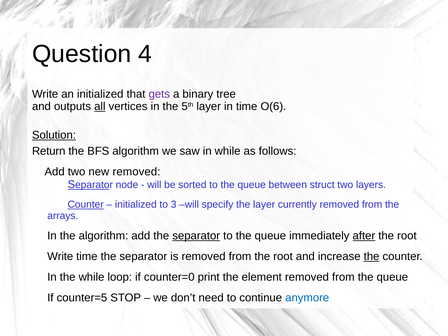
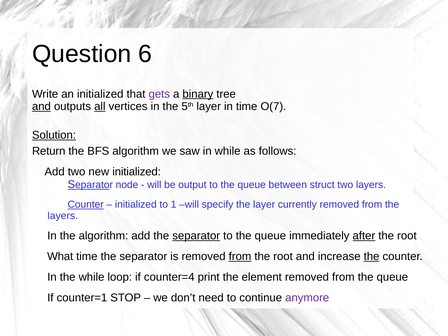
4: 4 -> 6
binary underline: none -> present
and at (41, 107) underline: none -> present
O(6: O(6 -> O(7
new removed: removed -> initialized
sorted: sorted -> output
3: 3 -> 1
arrays at (63, 216): arrays -> layers
Write at (60, 256): Write -> What
from at (240, 256) underline: none -> present
counter=0: counter=0 -> counter=4
counter=5: counter=5 -> counter=1
anymore colour: blue -> purple
